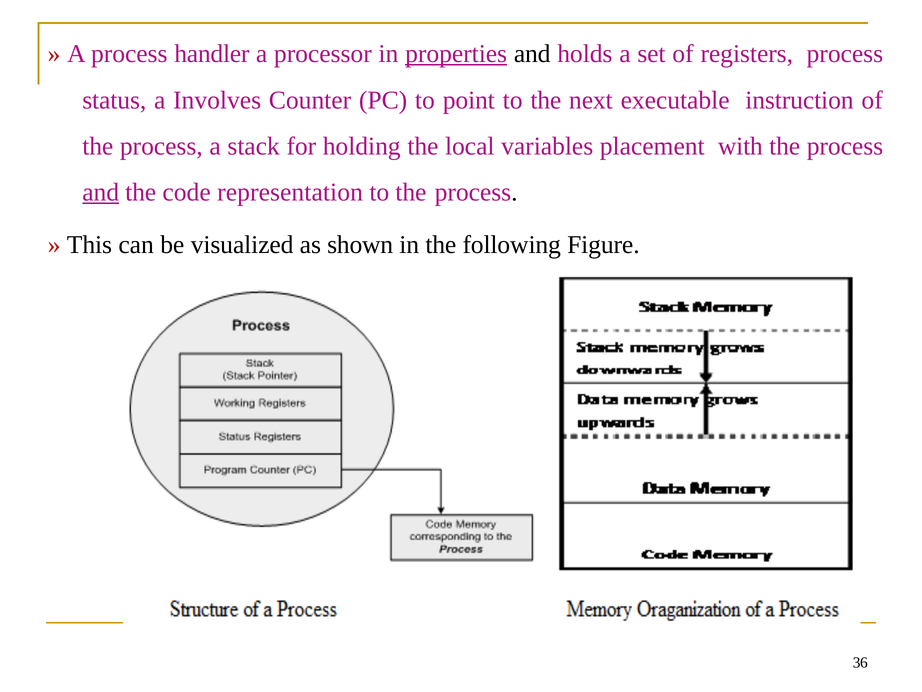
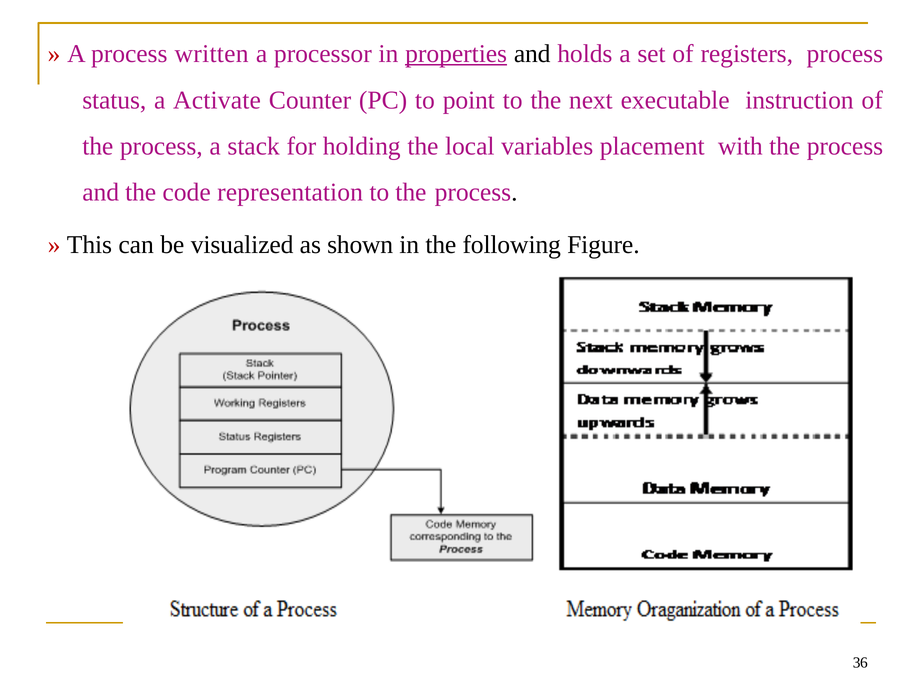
handler: handler -> written
Involves: Involves -> Activate
and at (101, 192) underline: present -> none
